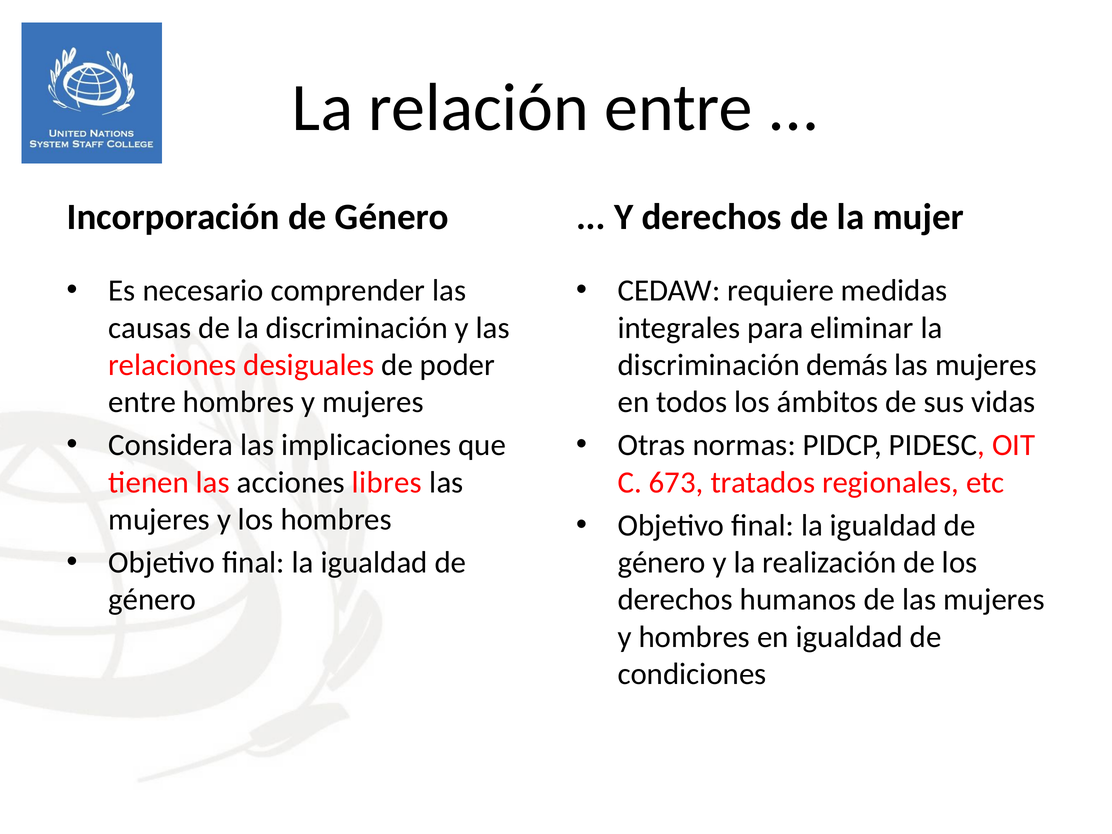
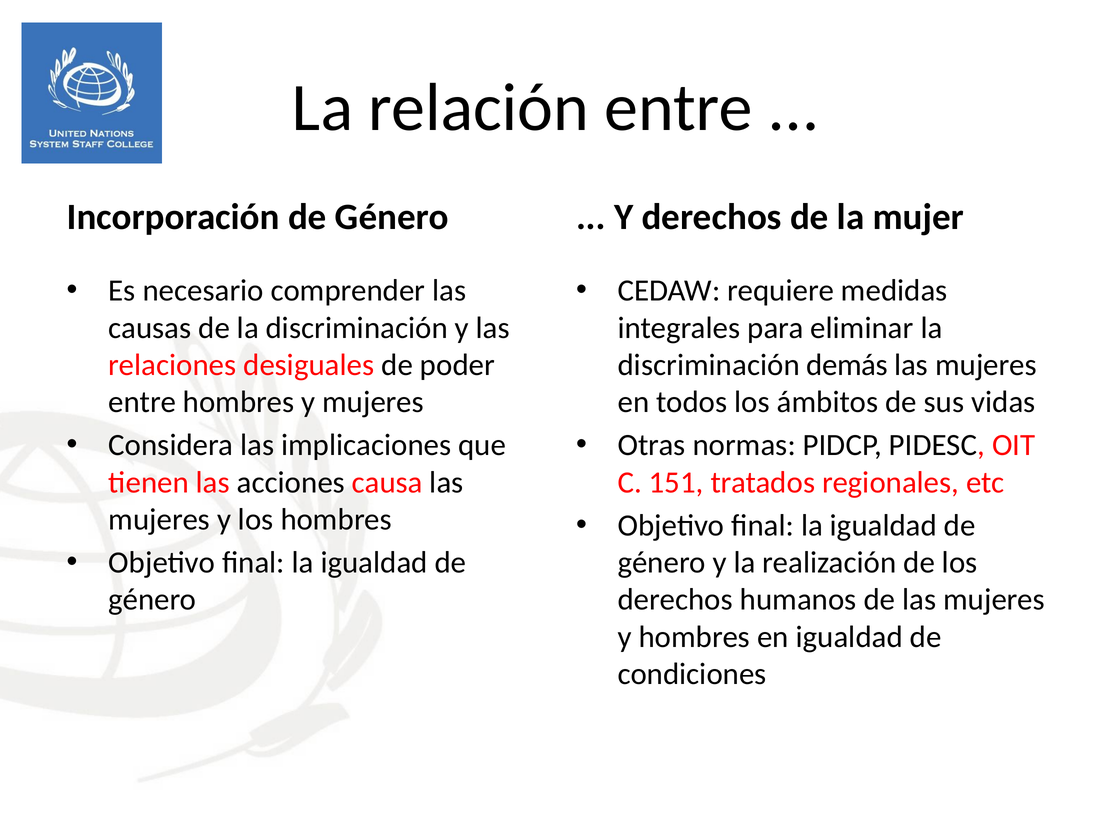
libres: libres -> causa
673: 673 -> 151
